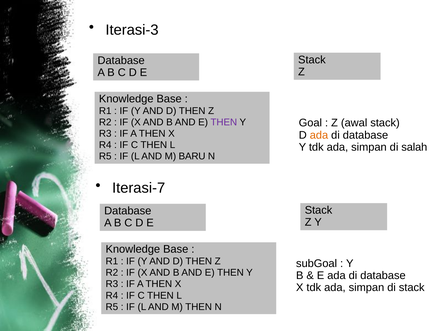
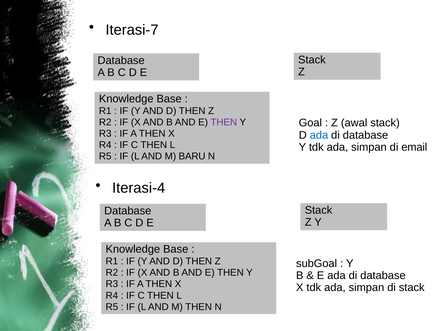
Iterasi-3: Iterasi-3 -> Iterasi-7
ada at (319, 135) colour: orange -> blue
salah: salah -> email
Iterasi-7: Iterasi-7 -> Iterasi-4
